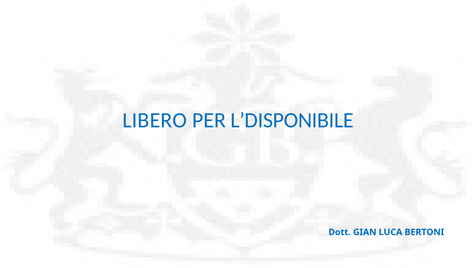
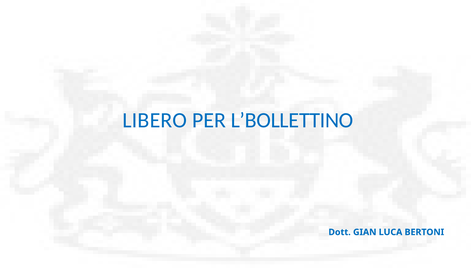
L’DISPONIBILE: L’DISPONIBILE -> L’BOLLETTINO
